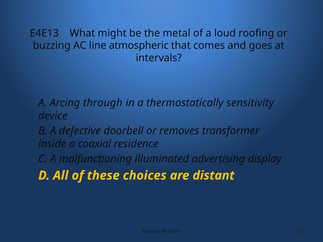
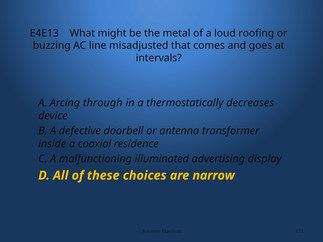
atmospheric: atmospheric -> misadjusted
sensitivity: sensitivity -> decreases
removes: removes -> antenna
distant: distant -> narrow
